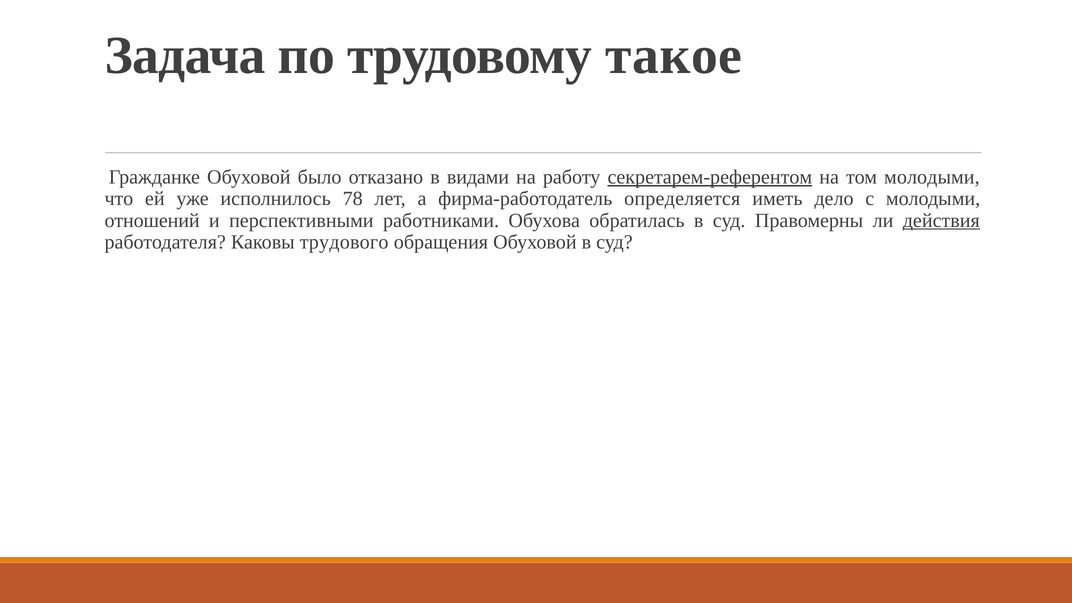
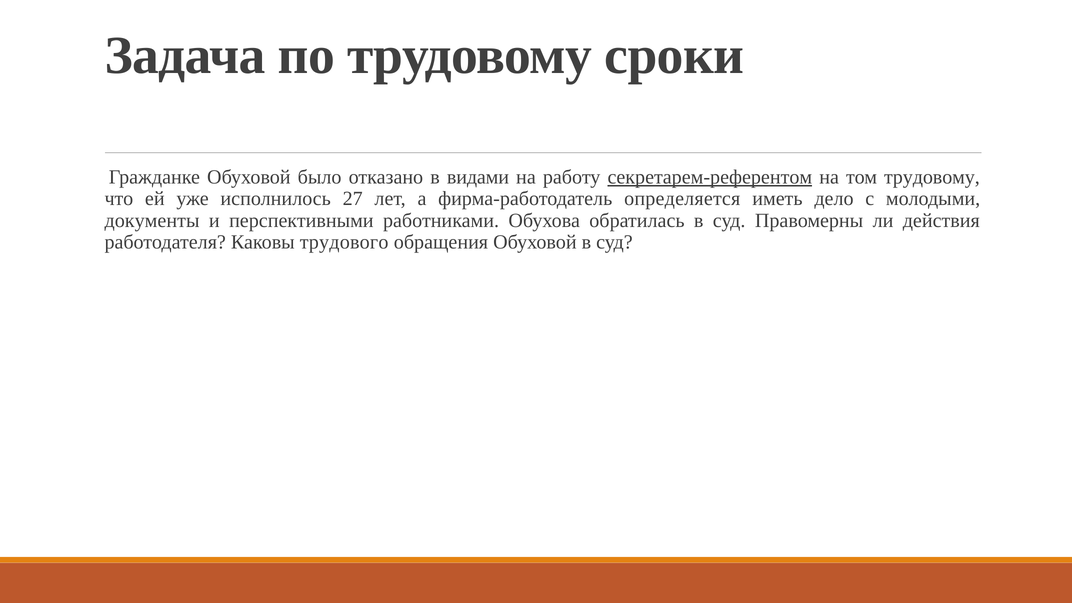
такое: такое -> сроки
том молодыми: молодыми -> трудовому
78: 78 -> 27
отношений: отношений -> документы
действия underline: present -> none
